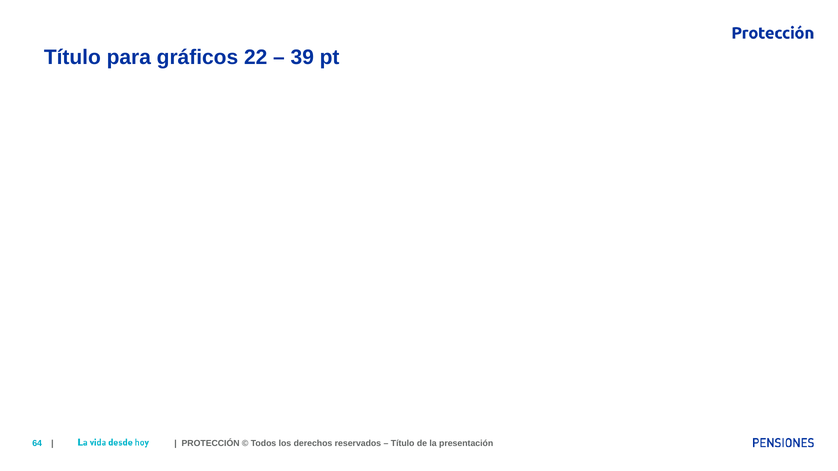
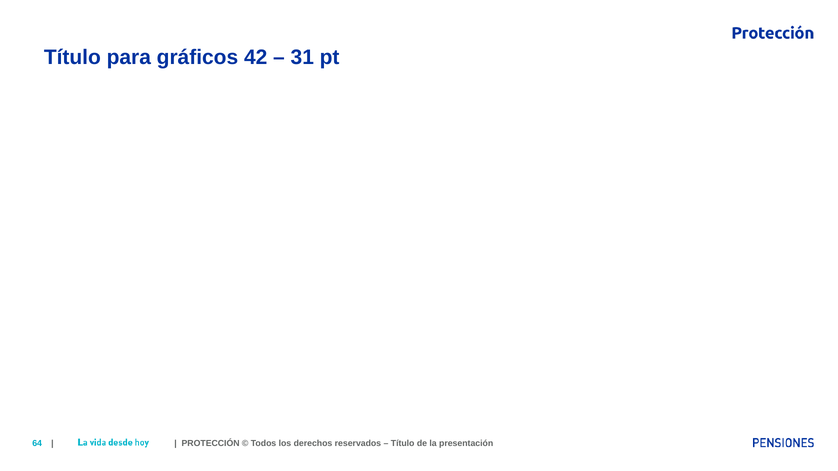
22: 22 -> 42
39: 39 -> 31
